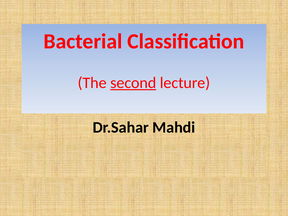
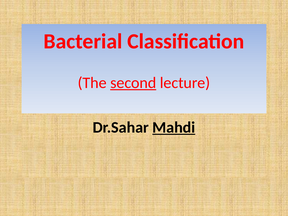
Mahdi underline: none -> present
